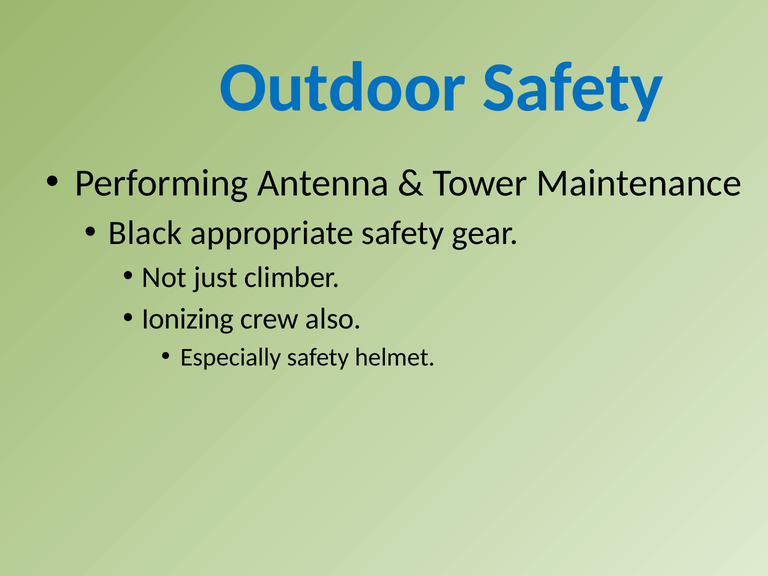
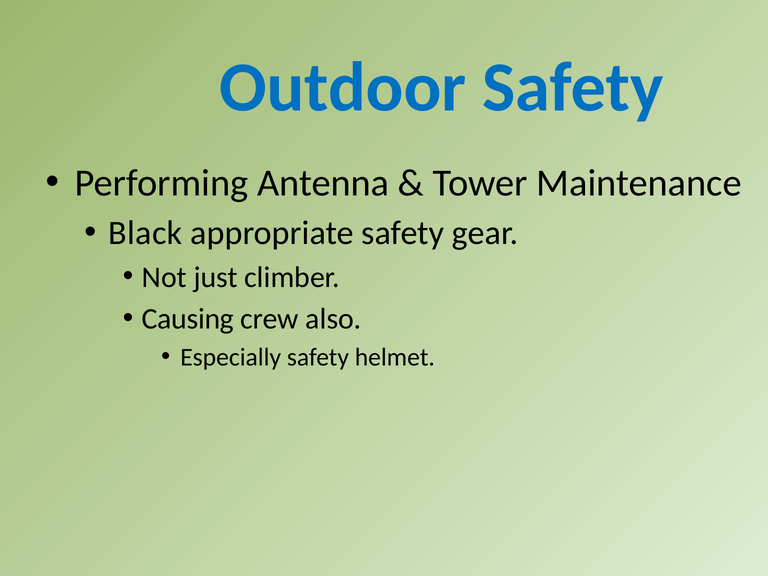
Ionizing: Ionizing -> Causing
